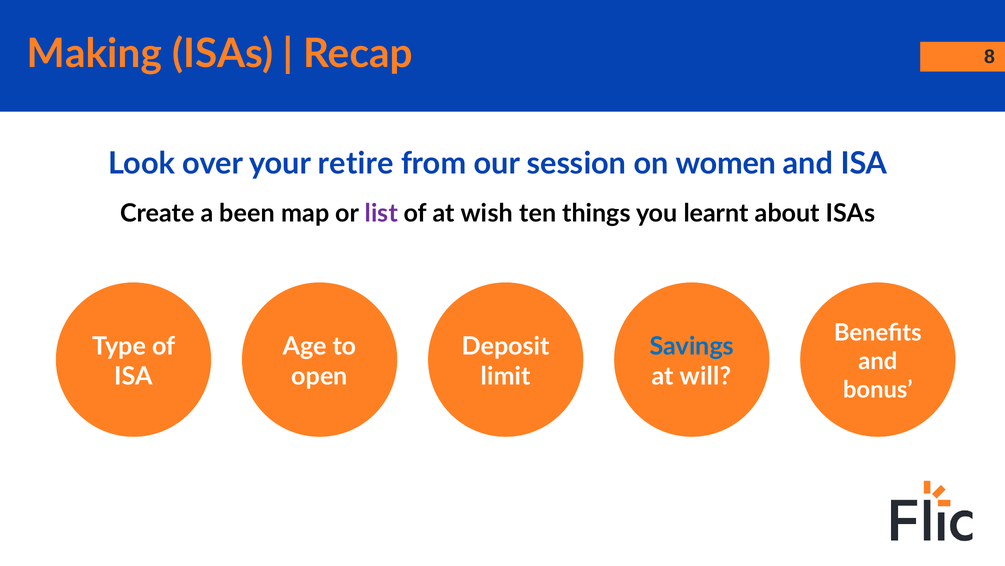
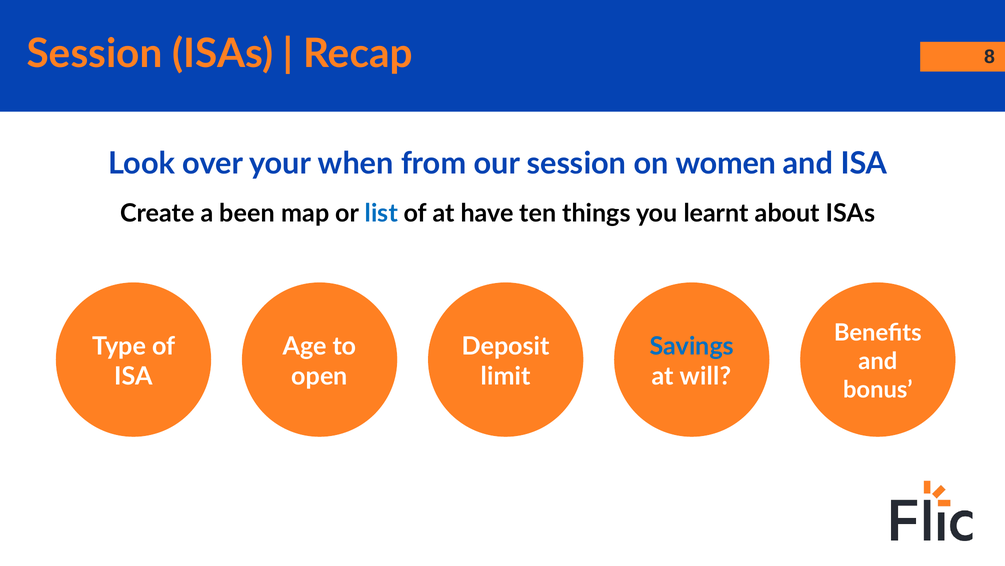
Making at (94, 54): Making -> Session
retire: retire -> when
list colour: purple -> blue
wish: wish -> have
